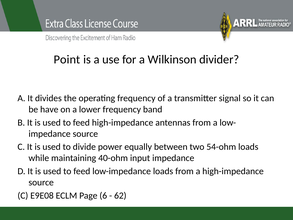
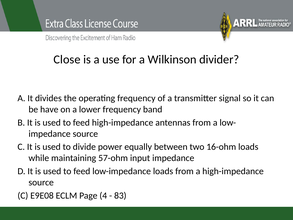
Point: Point -> Close
54-ohm: 54-ohm -> 16-ohm
40-ohm: 40-ohm -> 57-ohm
6: 6 -> 4
62: 62 -> 83
